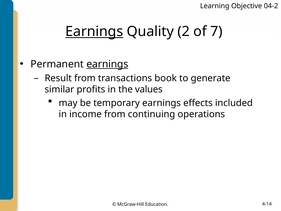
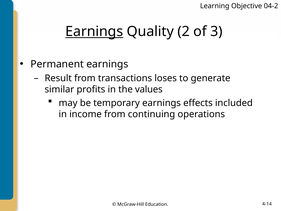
7: 7 -> 3
earnings at (107, 64) underline: present -> none
book: book -> loses
